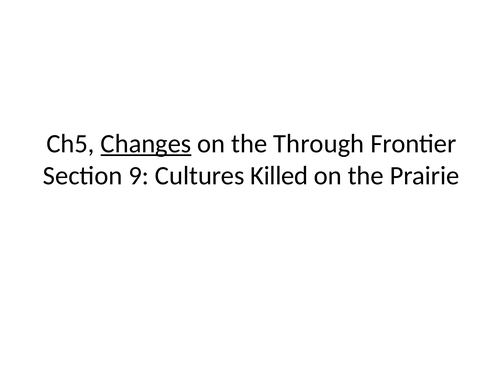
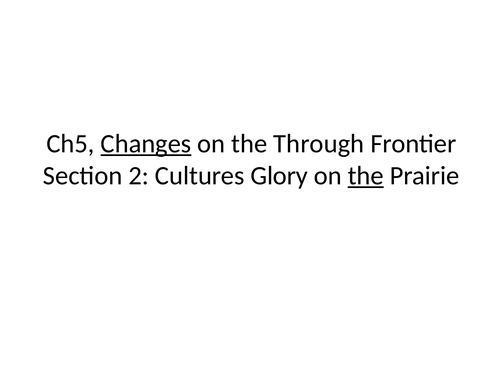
9: 9 -> 2
Killed: Killed -> Glory
the at (366, 175) underline: none -> present
